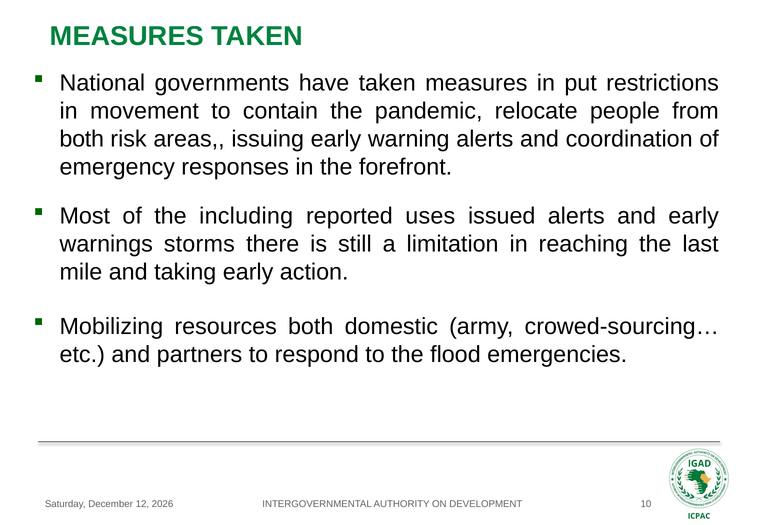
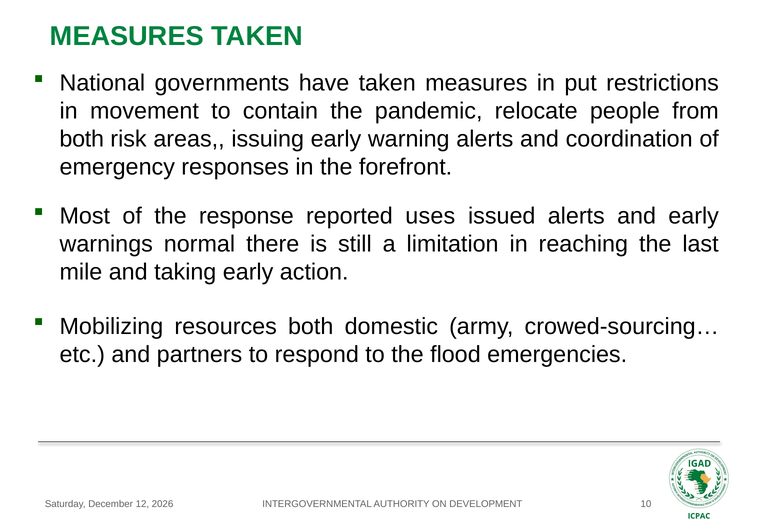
including: including -> response
storms: storms -> normal
